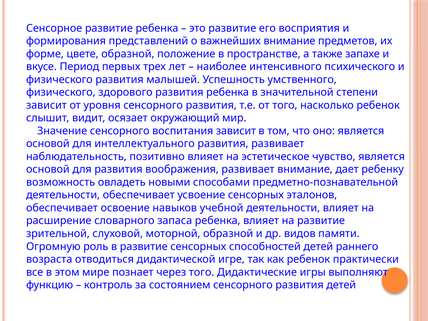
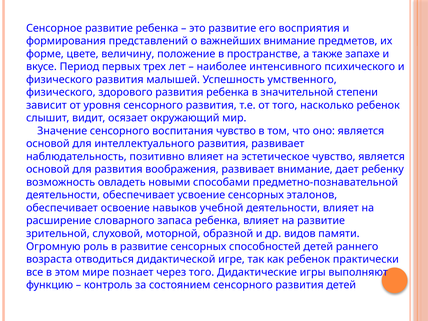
цвете образной: образной -> величину
воспитания зависит: зависит -> чувство
